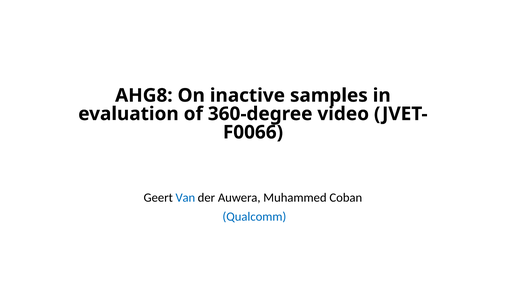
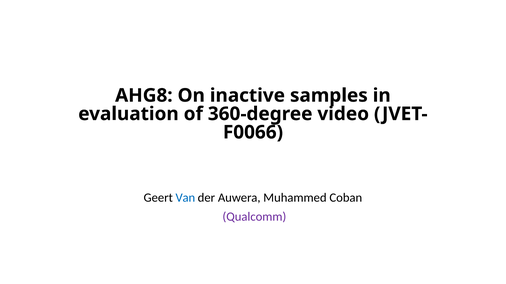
Qualcomm colour: blue -> purple
